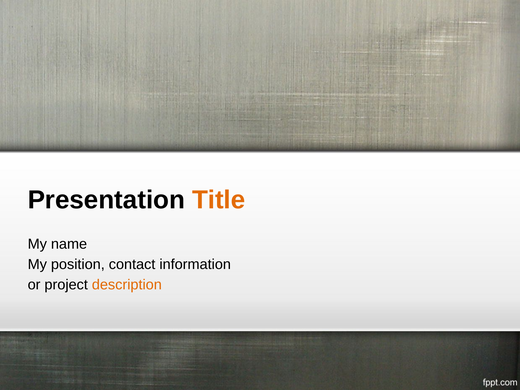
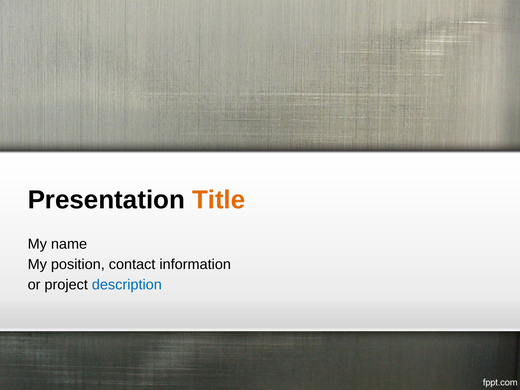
description colour: orange -> blue
